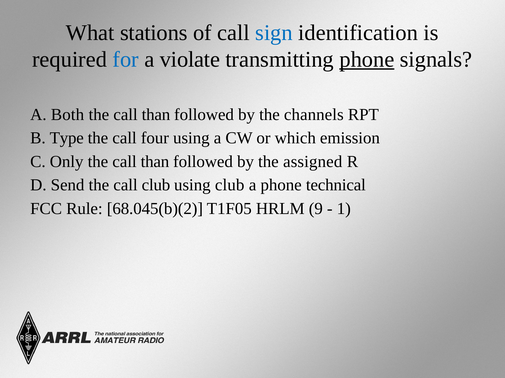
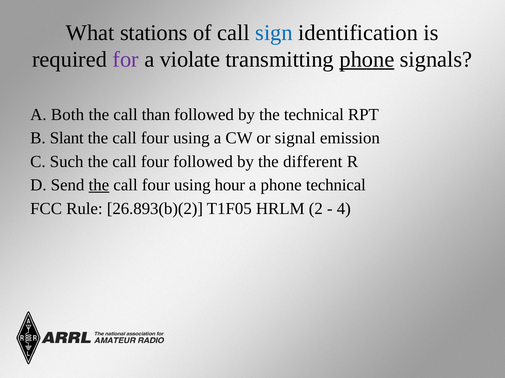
for colour: blue -> purple
the channels: channels -> technical
Type: Type -> Slant
which: which -> signal
Only: Only -> Such
than at (155, 162): than -> four
assigned: assigned -> different
the at (99, 185) underline: none -> present
club at (156, 185): club -> four
using club: club -> hour
68.045(b)(2: 68.045(b)(2 -> 26.893(b)(2
9: 9 -> 2
1: 1 -> 4
